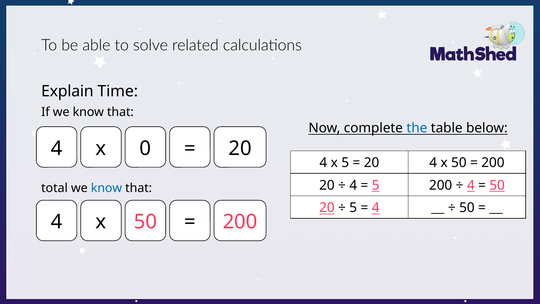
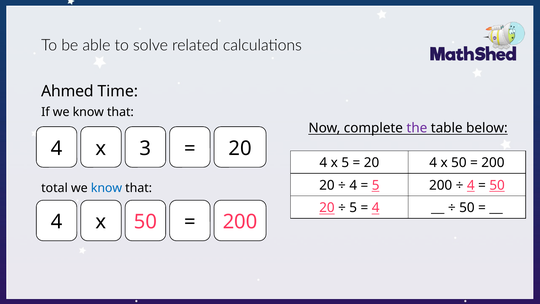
Explain: Explain -> Ahmed
the colour: blue -> purple
0: 0 -> 3
